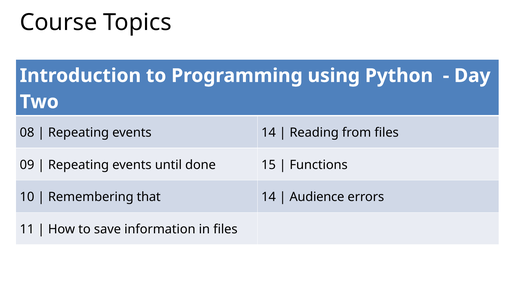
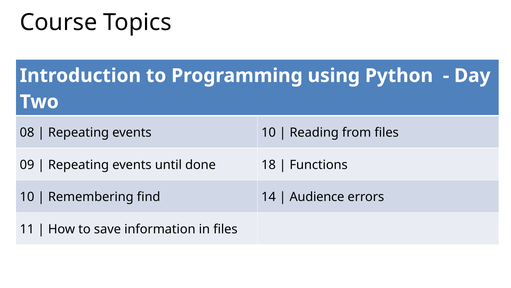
events 14: 14 -> 10
15: 15 -> 18
that: that -> find
